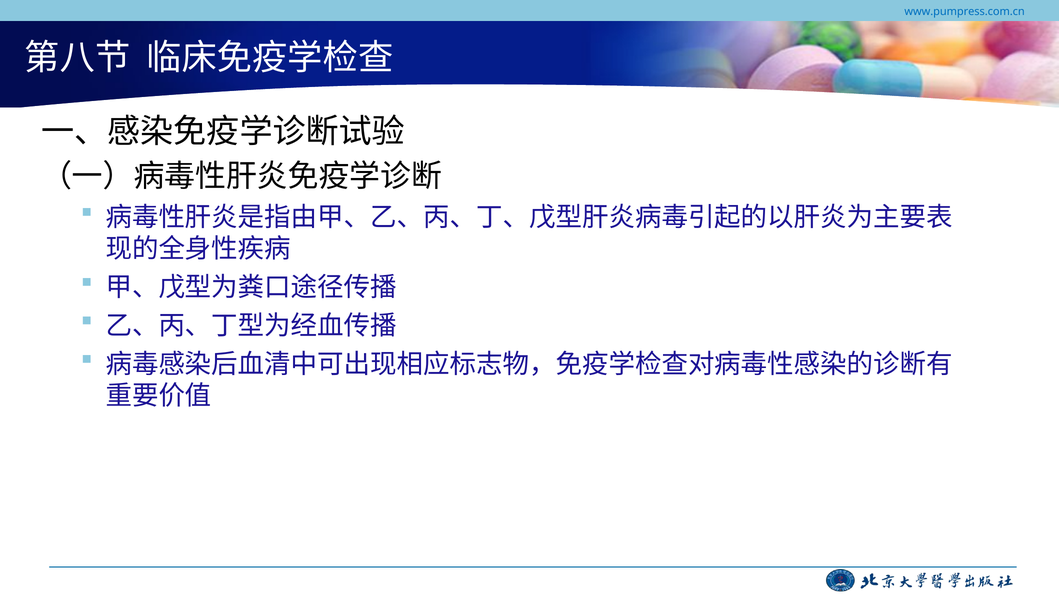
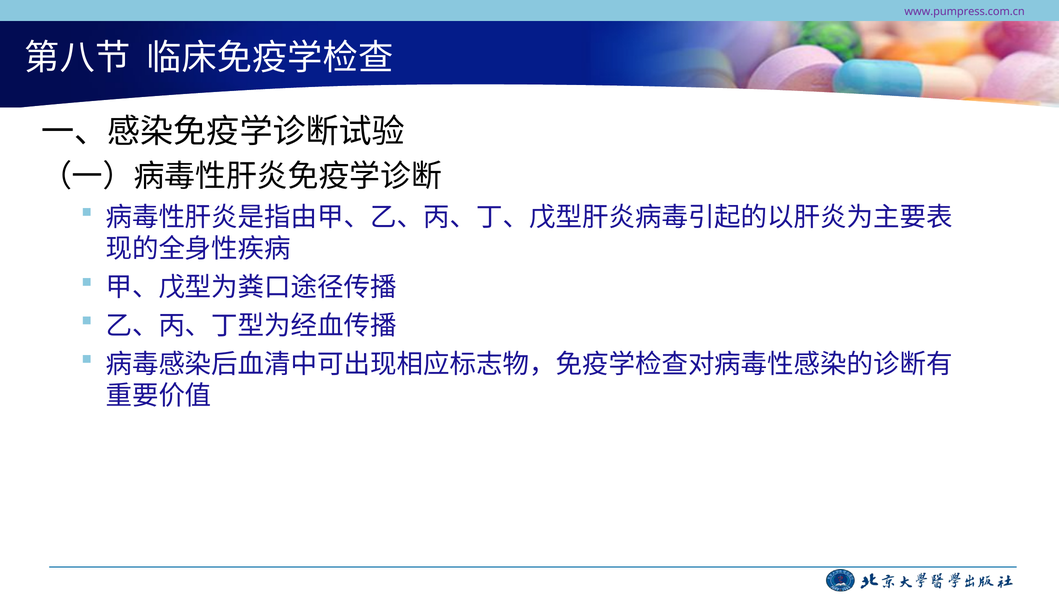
www.pumpress.com.cn colour: blue -> purple
